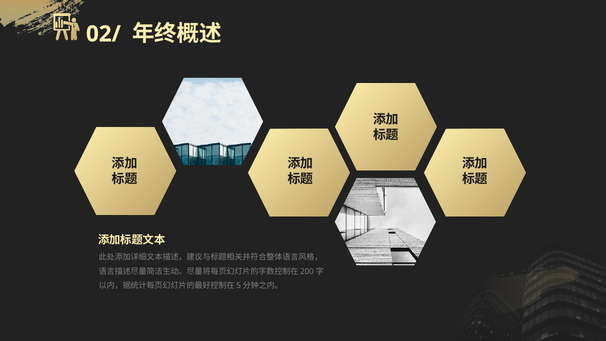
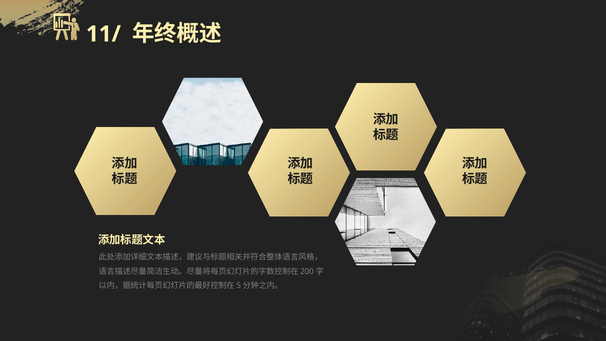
02/: 02/ -> 11/
